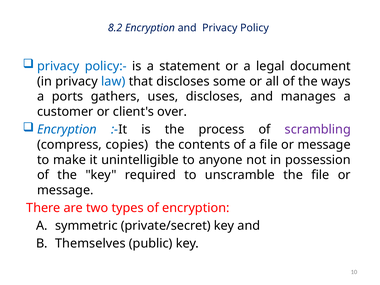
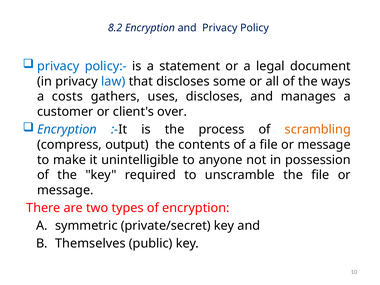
ports: ports -> costs
scrambling colour: purple -> orange
copies: copies -> output
